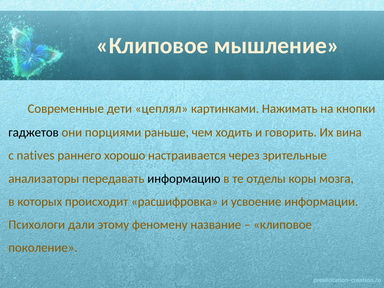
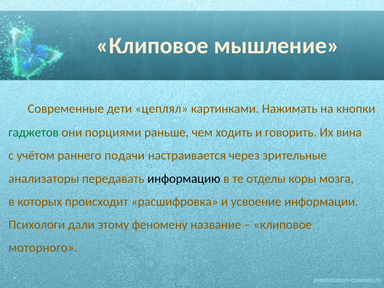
гаджетов colour: black -> green
natives: natives -> учётом
хорошо: хорошо -> подачи
поколение: поколение -> моторного
